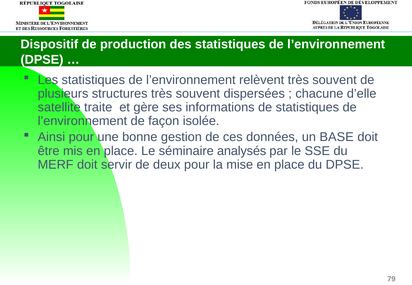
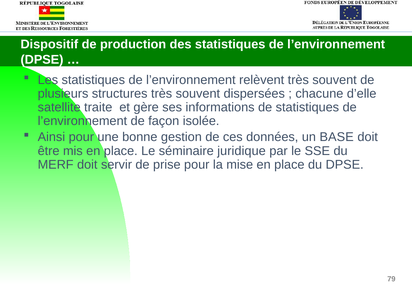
analysés: analysés -> juridique
deux: deux -> prise
